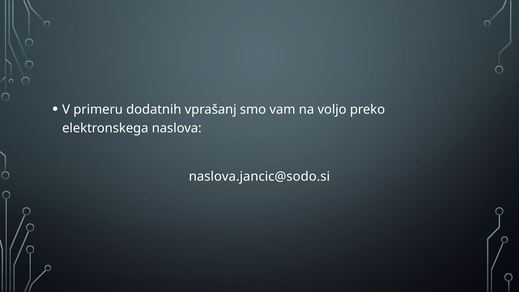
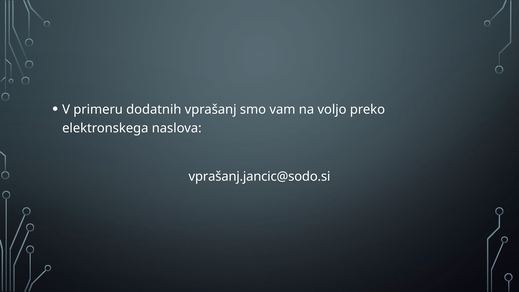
naslova.jancic@sodo.si: naslova.jancic@sodo.si -> vprašanj.jancic@sodo.si
